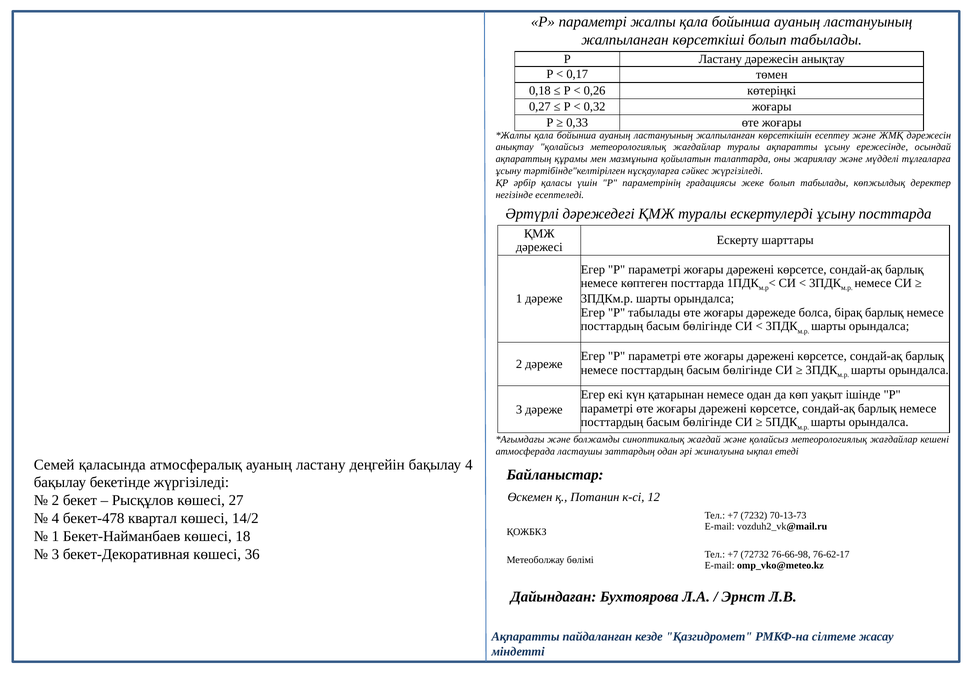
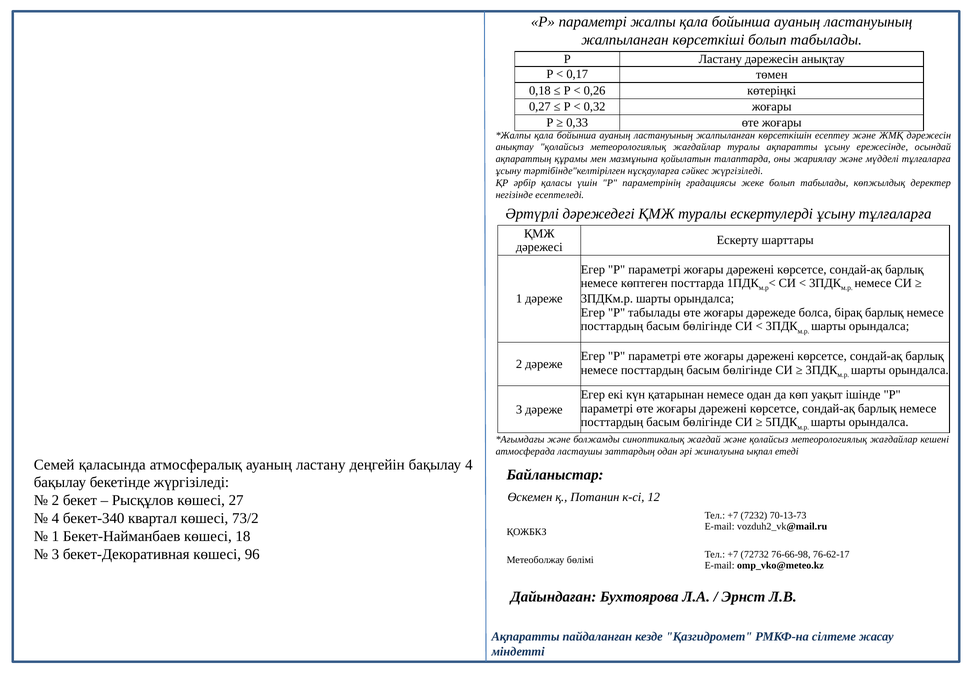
ұсыну посттарда: посттарда -> тұлғаларға
бекет-478: бекет-478 -> бекет-340
14/2: 14/2 -> 73/2
36: 36 -> 96
